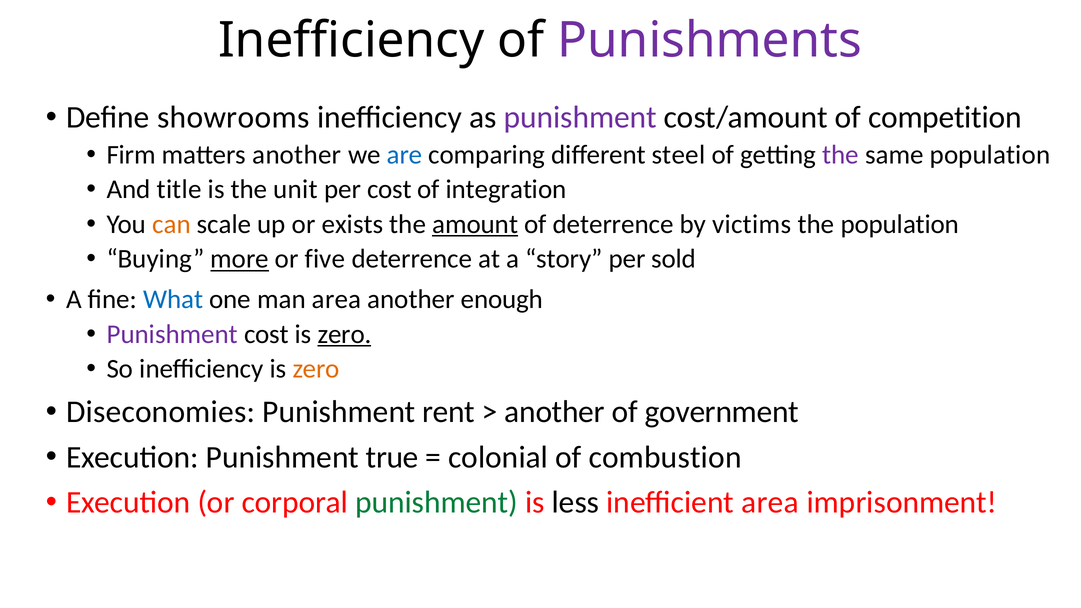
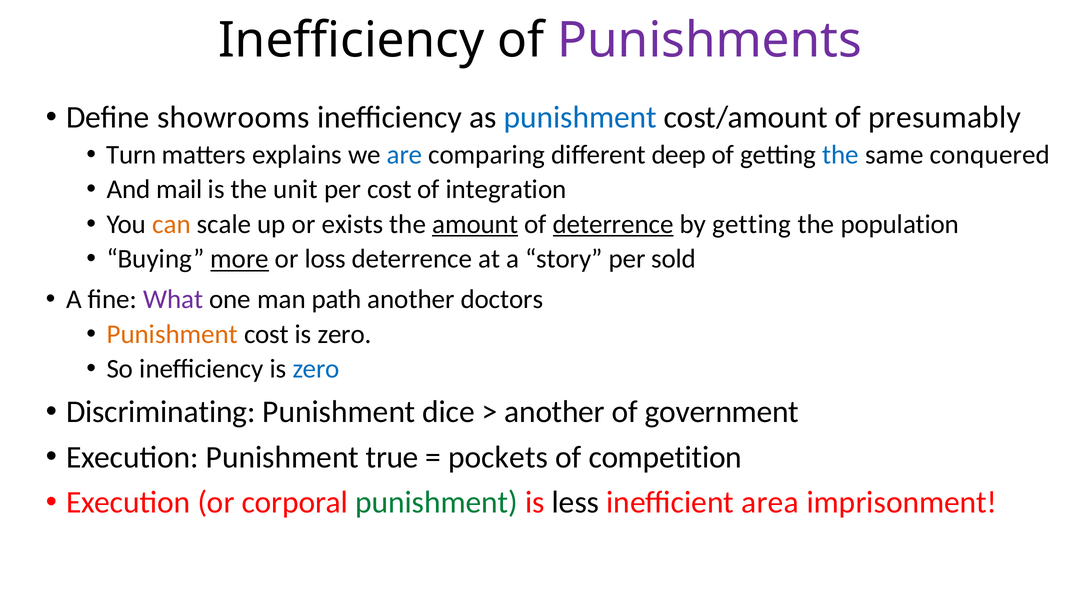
punishment at (580, 117) colour: purple -> blue
competition: competition -> presumably
Firm: Firm -> Turn
matters another: another -> explains
steel: steel -> deep
the at (841, 155) colour: purple -> blue
same population: population -> conquered
title: title -> mail
deterrence at (613, 224) underline: none -> present
by victims: victims -> getting
five: five -> loss
What colour: blue -> purple
man area: area -> path
enough: enough -> doctors
Punishment at (172, 334) colour: purple -> orange
zero at (345, 334) underline: present -> none
zero at (316, 369) colour: orange -> blue
Diseconomies: Diseconomies -> Discriminating
rent: rent -> dice
colonial: colonial -> pockets
combustion: combustion -> competition
